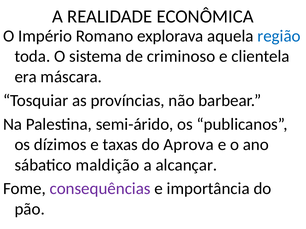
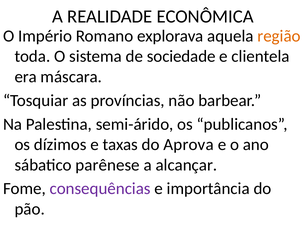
região colour: blue -> orange
criminoso: criminoso -> sociedade
maldição: maldição -> parênese
